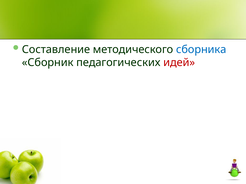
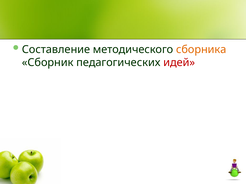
сборника colour: blue -> orange
